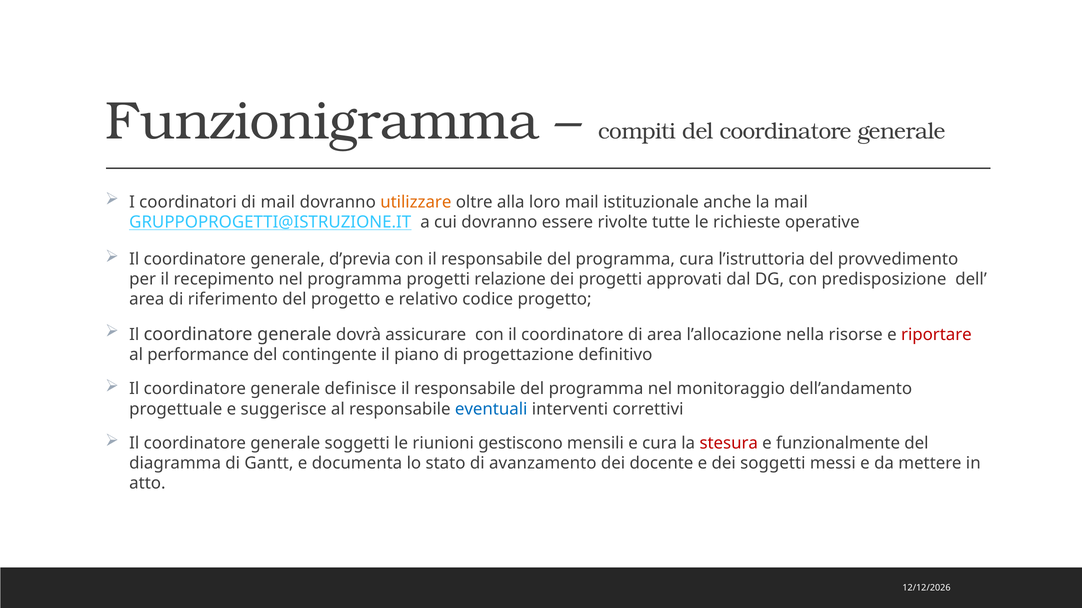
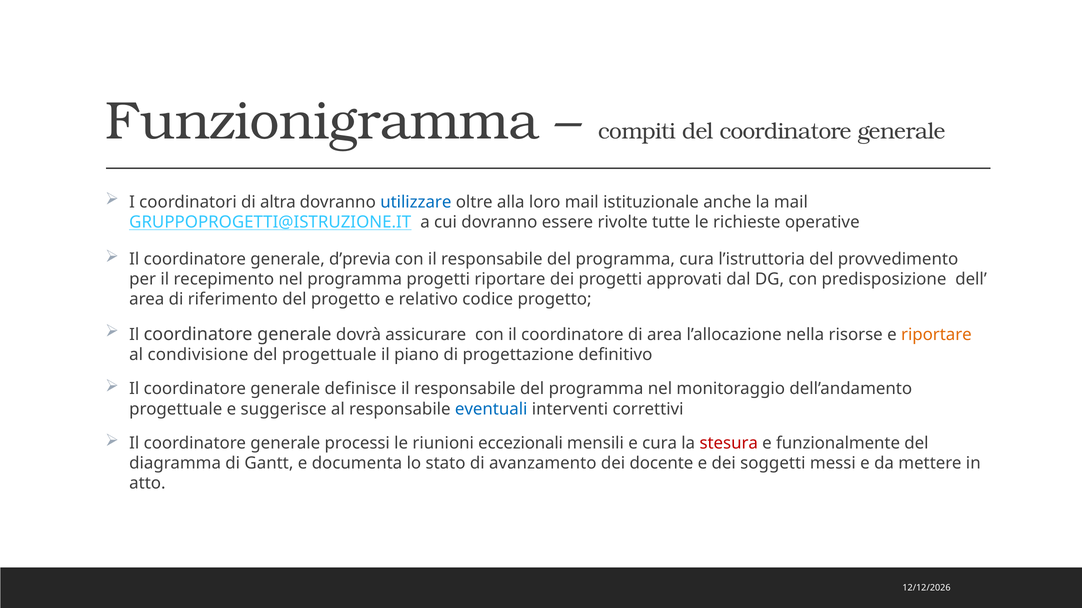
di mail: mail -> altra
utilizzare colour: orange -> blue
progetti relazione: relazione -> riportare
riportare at (936, 335) colour: red -> orange
performance: performance -> condivisione
del contingente: contingente -> progettuale
generale soggetti: soggetti -> processi
gestiscono: gestiscono -> eccezionali
